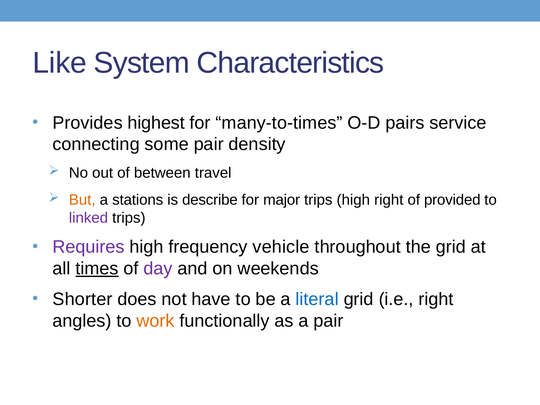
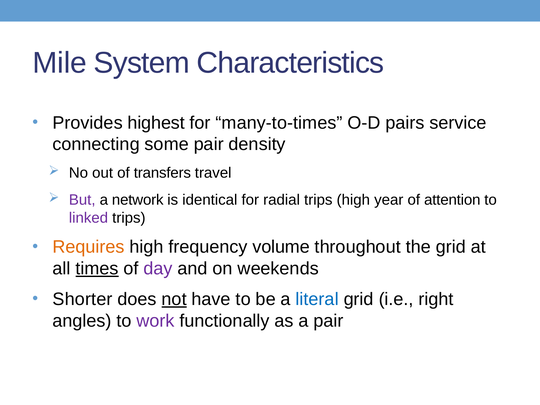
Like: Like -> Mile
between: between -> transfers
But colour: orange -> purple
stations: stations -> network
describe: describe -> identical
major: major -> radial
high right: right -> year
provided: provided -> attention
Requires colour: purple -> orange
vehicle: vehicle -> volume
not underline: none -> present
work colour: orange -> purple
